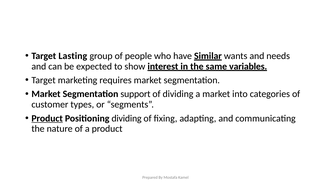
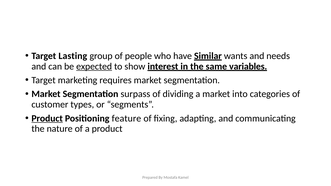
expected underline: none -> present
support: support -> surpass
Positioning dividing: dividing -> feature
